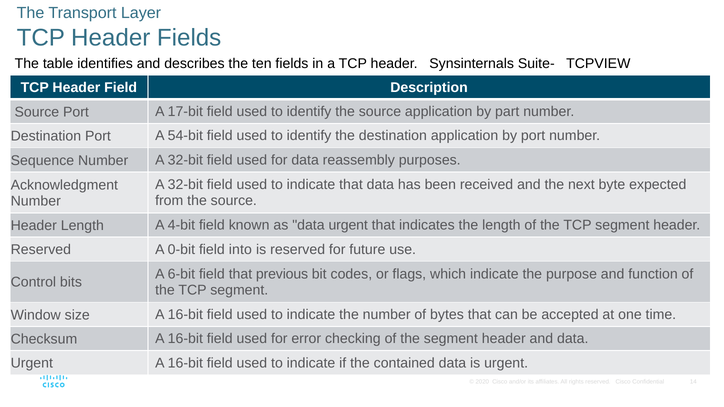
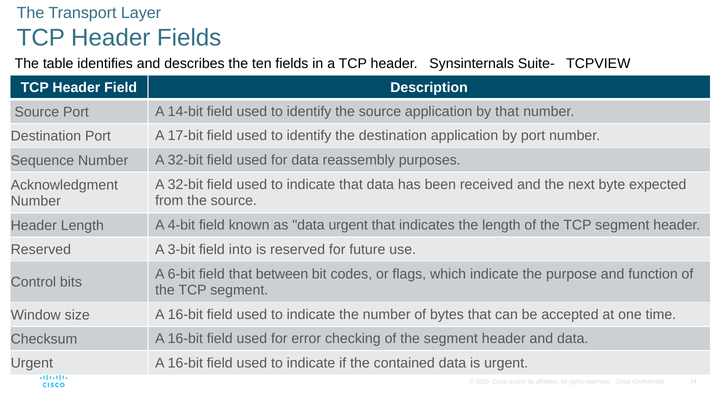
17-bit: 17-bit -> 14-bit
by part: part -> that
54-bit: 54-bit -> 17-bit
0-bit: 0-bit -> 3-bit
previous: previous -> between
